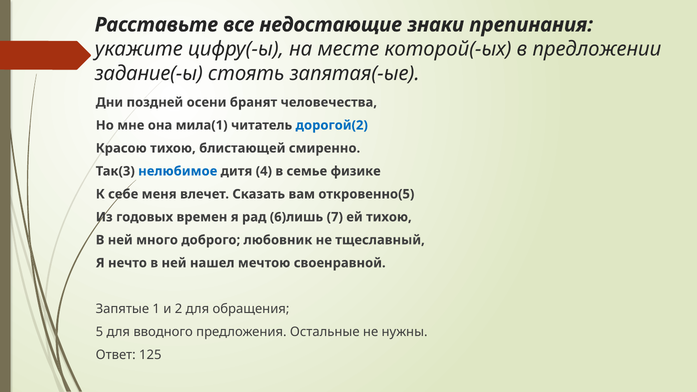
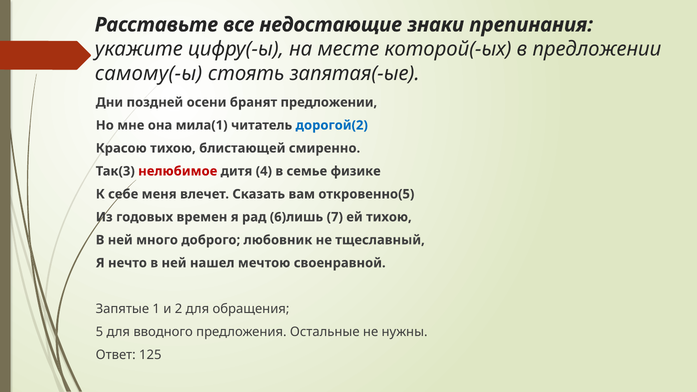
задание(-ы: задание(-ы -> самому(-ы
бранят человечества: человечества -> предложении
нелюбимое colour: blue -> red
